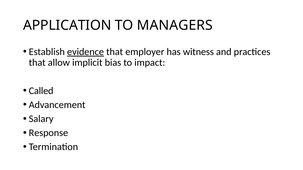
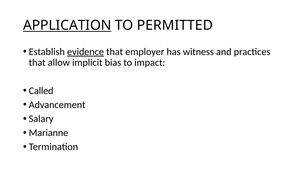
APPLICATION underline: none -> present
MANAGERS: MANAGERS -> PERMITTED
Response: Response -> Marianne
